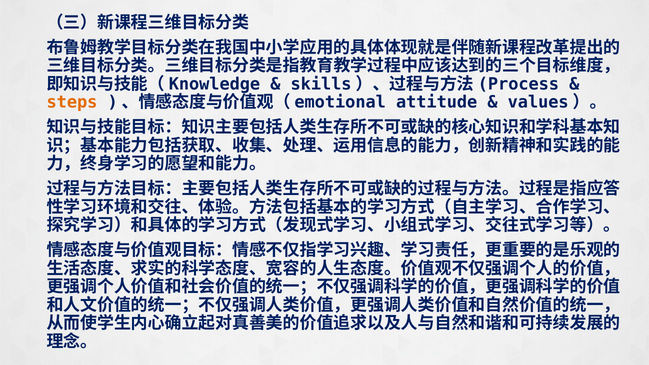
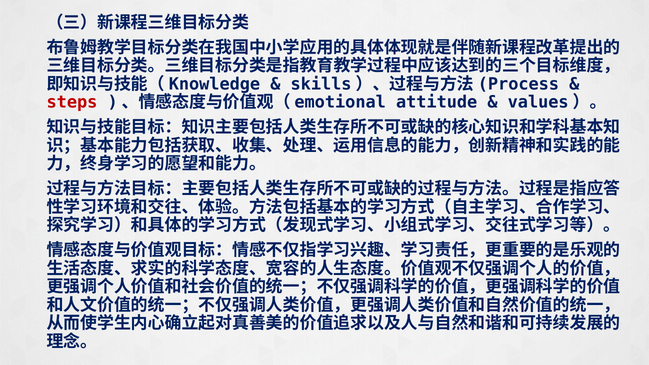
steps colour: orange -> red
